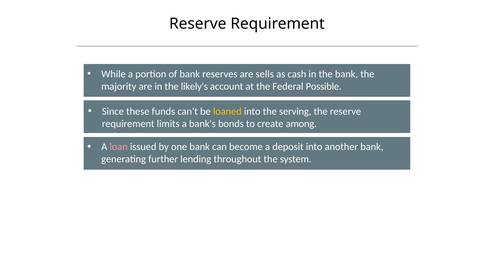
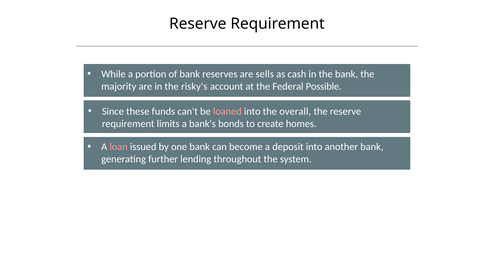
likely's: likely's -> risky's
loaned colour: yellow -> pink
serving: serving -> overall
among: among -> homes
